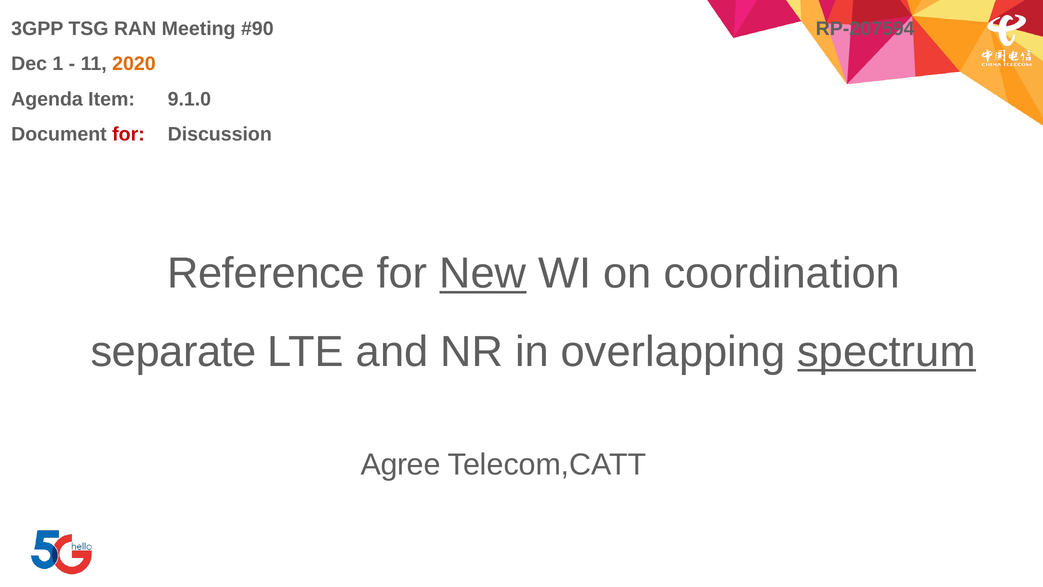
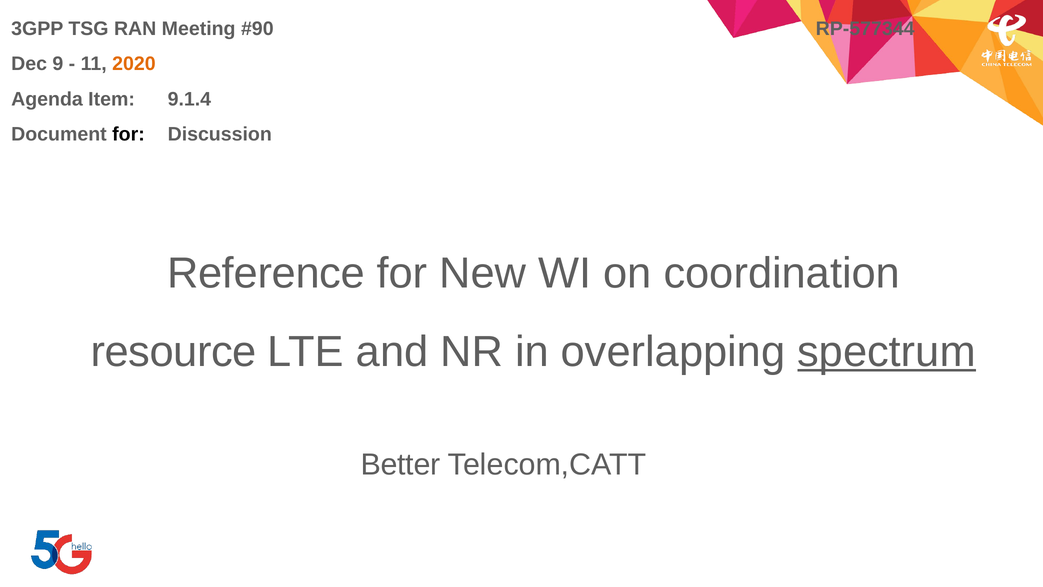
RP-207594: RP-207594 -> RP-577344
1: 1 -> 9
9.1.0: 9.1.0 -> 9.1.4
for at (128, 134) colour: red -> black
New underline: present -> none
separate: separate -> resource
Agree: Agree -> Better
